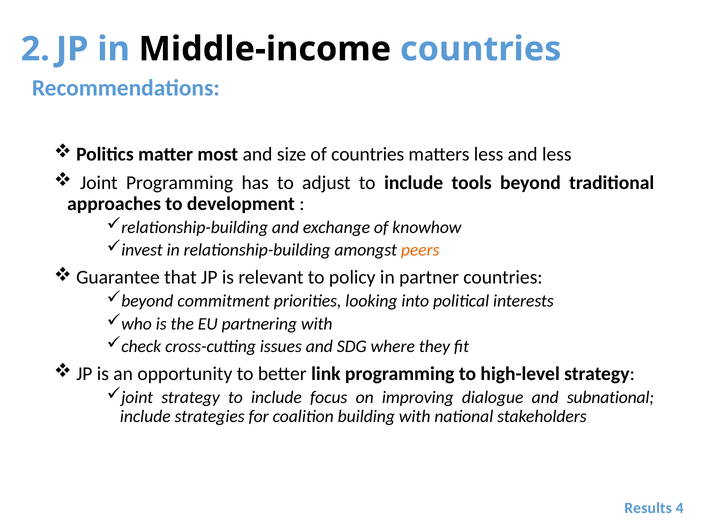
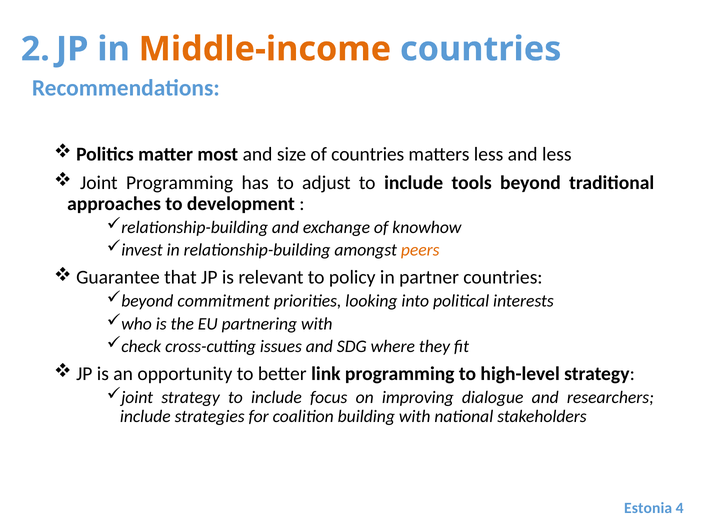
Middle-income colour: black -> orange
subnational: subnational -> researchers
Results: Results -> Estonia
